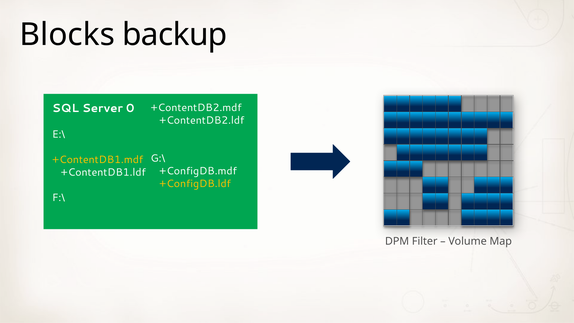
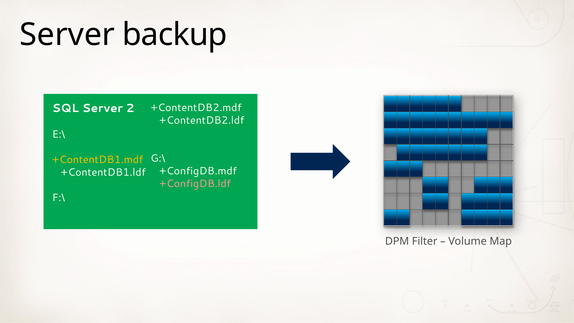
Blocks at (67, 35): Blocks -> Server
0: 0 -> 2
+ConfigDB.ldf colour: yellow -> pink
